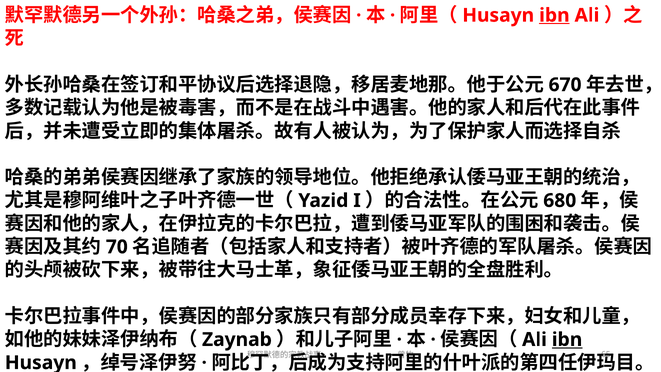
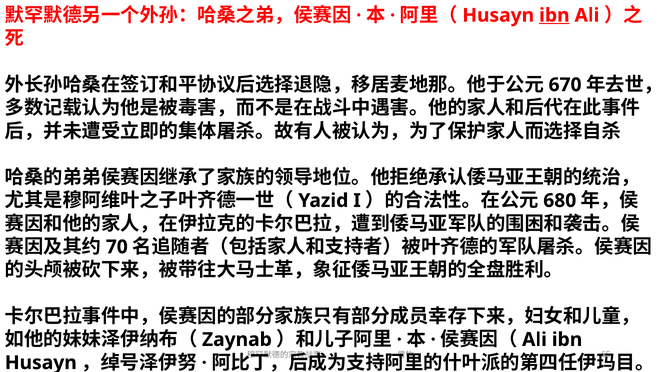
ibn at (567, 339) underline: present -> none
